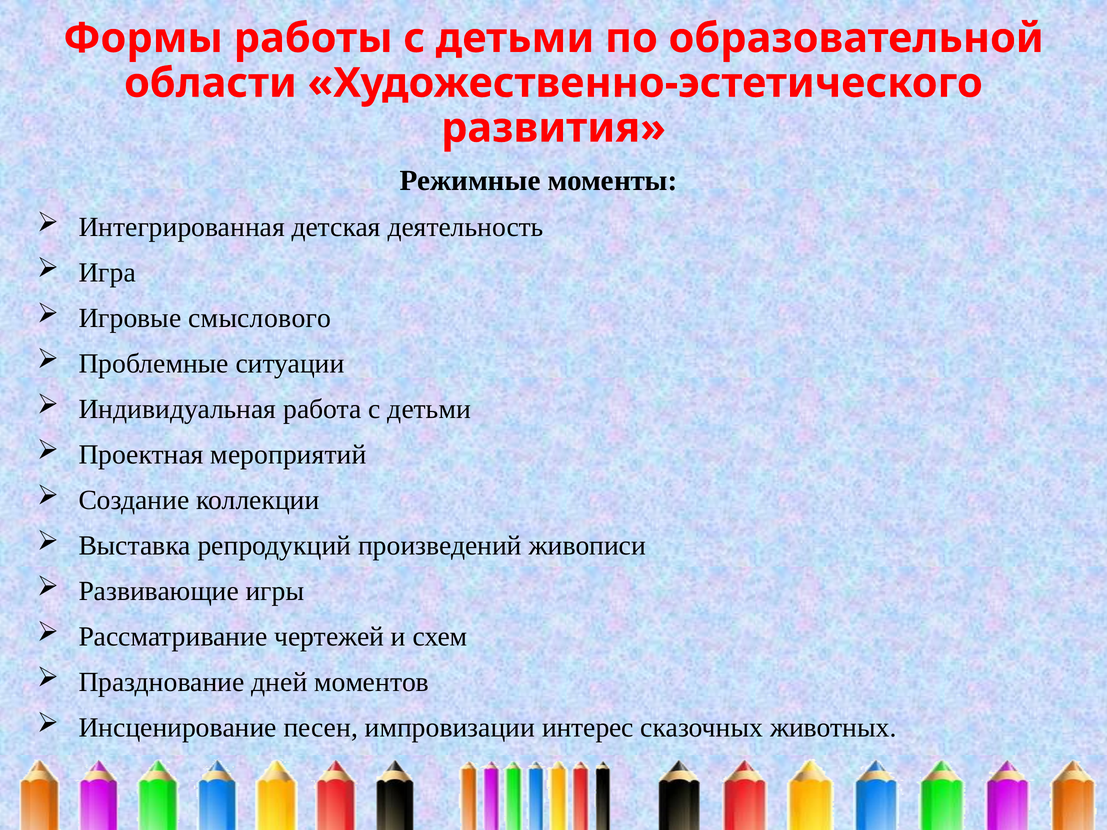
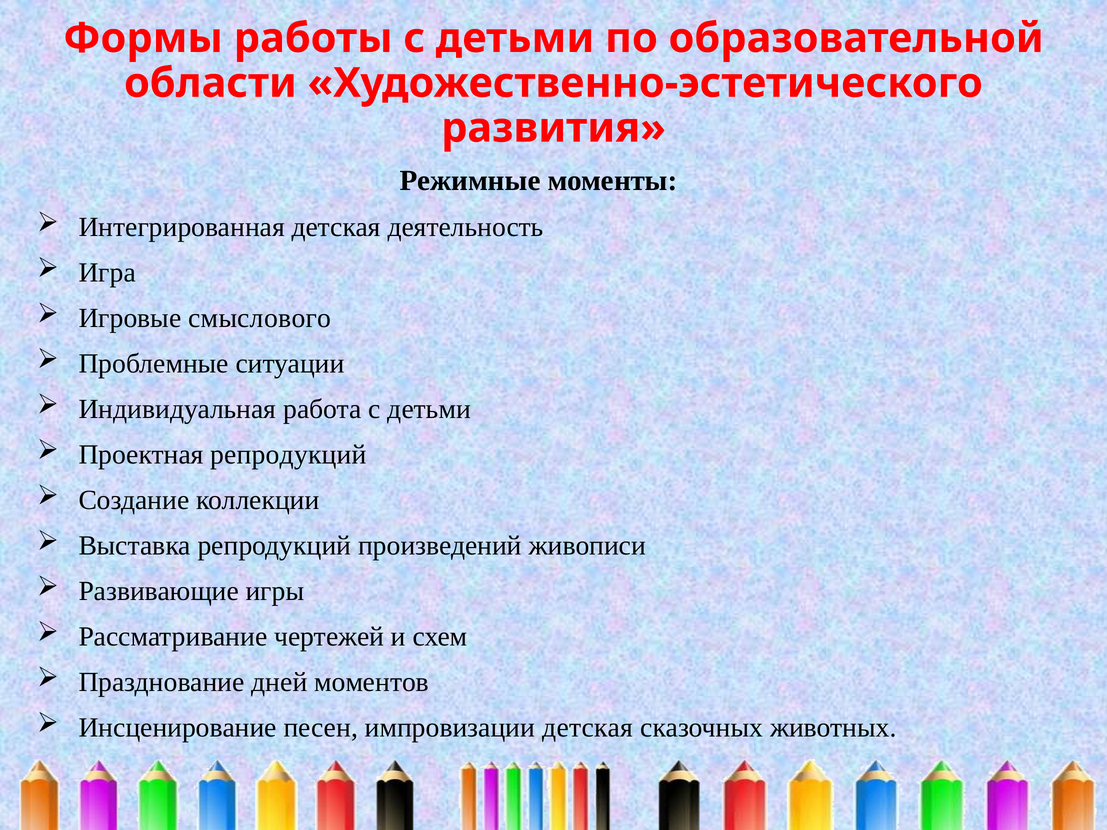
Проектная мероприятий: мероприятий -> репродукций
импровизации интерес: интерес -> детская
